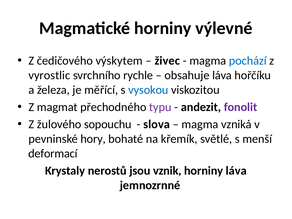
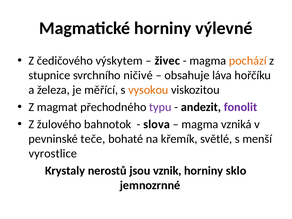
pochází colour: blue -> orange
vyrostlic: vyrostlic -> stupnice
rychle: rychle -> ničivé
vysokou colour: blue -> orange
sopouchu: sopouchu -> bahnotok
hory: hory -> teče
deformací: deformací -> vyrostlice
horniny láva: láva -> sklo
